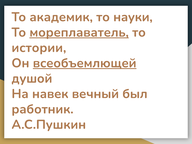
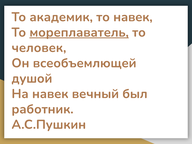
то науки: науки -> навек
истории: истории -> человек
всеобъемлющей underline: present -> none
